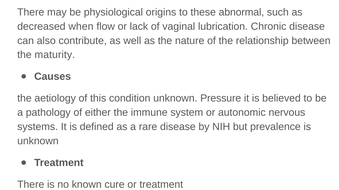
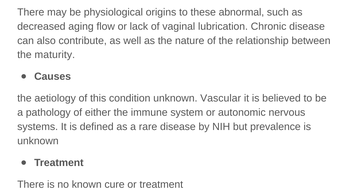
when: when -> aging
Pressure: Pressure -> Vascular
